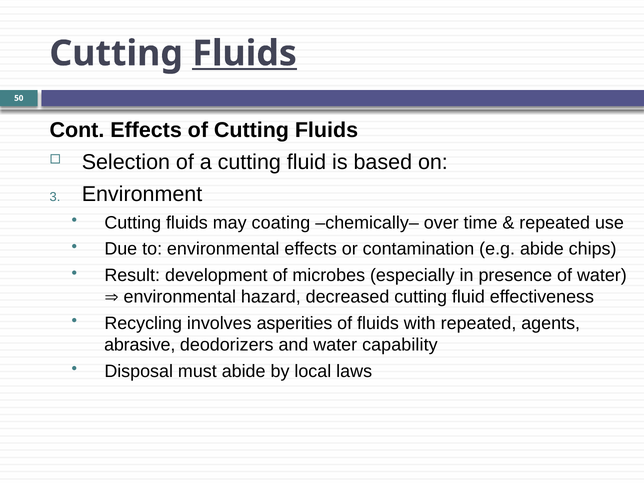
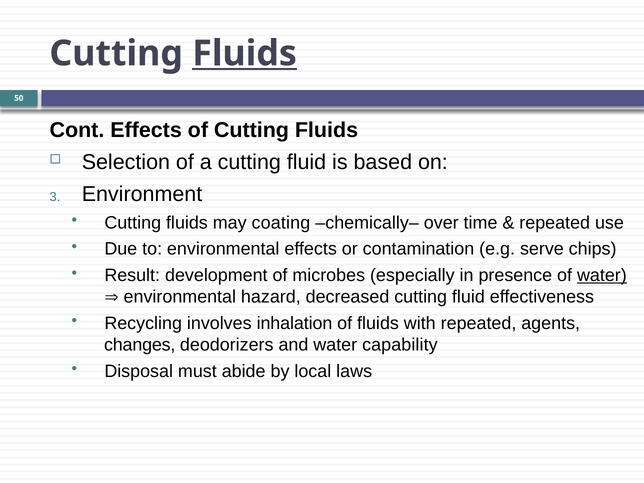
e.g abide: abide -> serve
water at (602, 275) underline: none -> present
asperities: asperities -> inhalation
abrasive: abrasive -> changes
